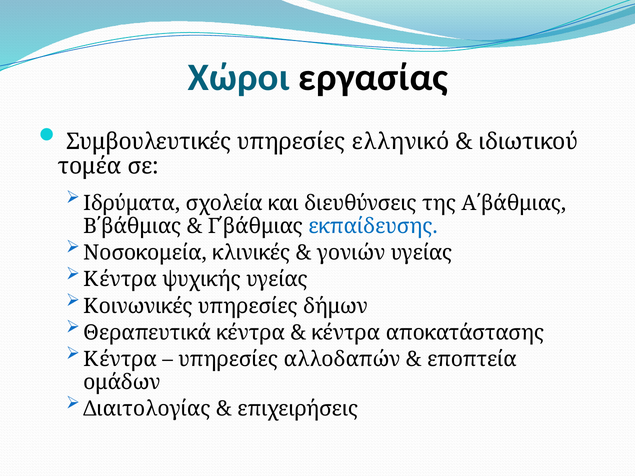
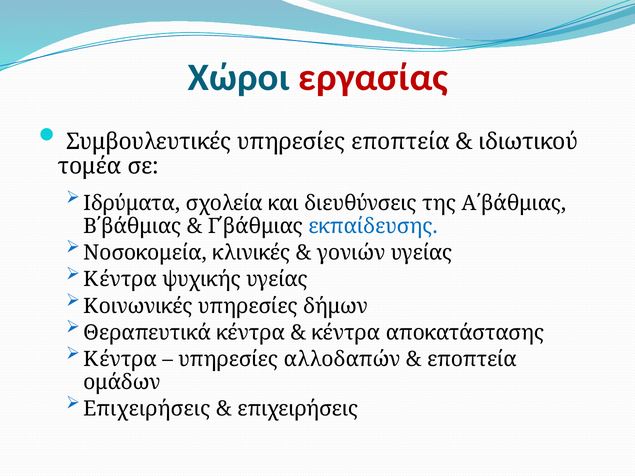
εργασίας colour: black -> red
υπηρεσίες ελληνικό: ελληνικό -> εποπτεία
Διαιτολογίας at (147, 409): Διαιτολογίας -> Επιχειρήσεις
